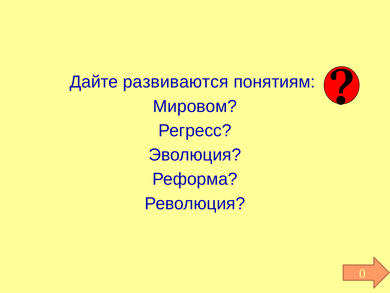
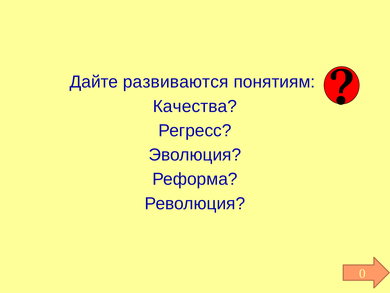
Мировом: Мировом -> Качества
